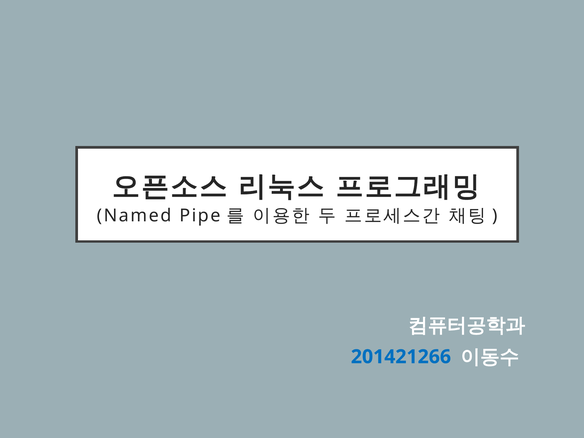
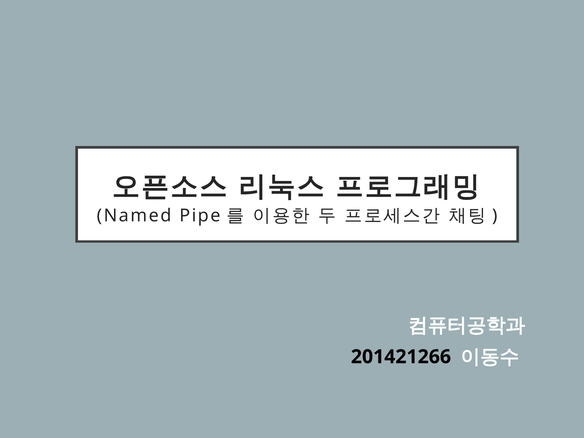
201421266 colour: blue -> black
